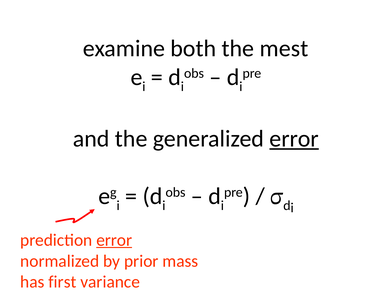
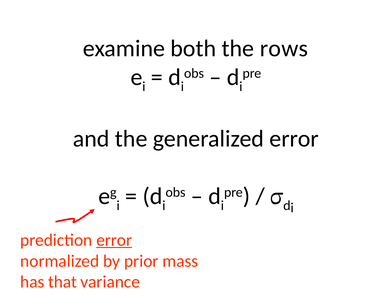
mest: mest -> rows
error at (294, 139) underline: present -> none
first: first -> that
